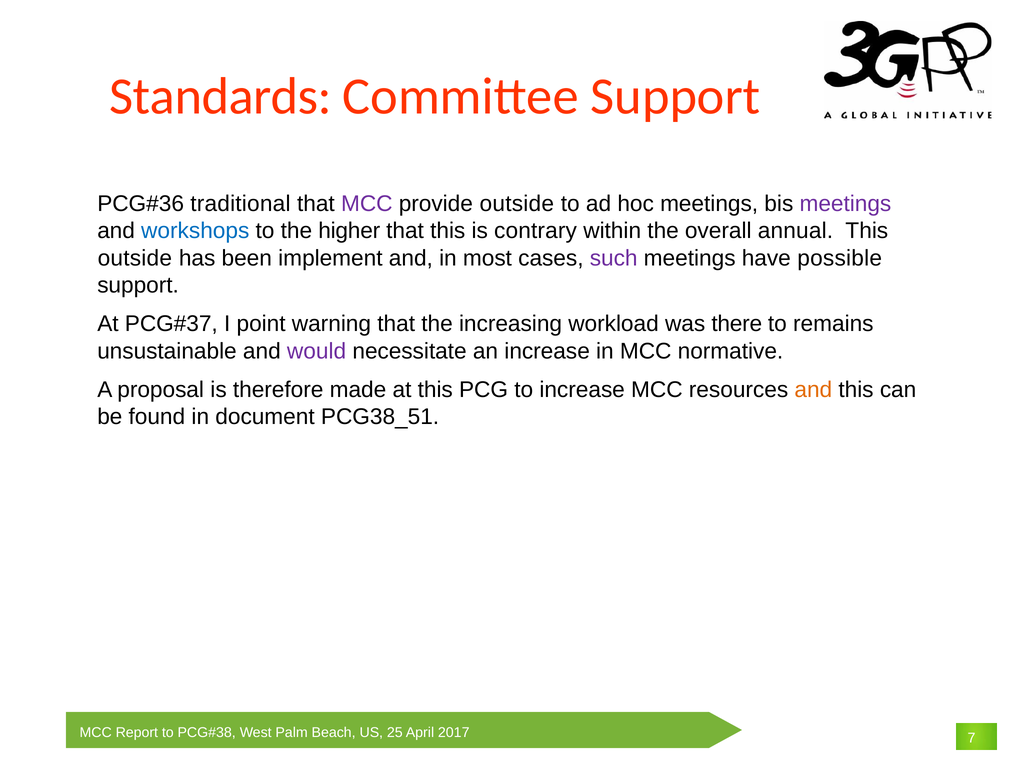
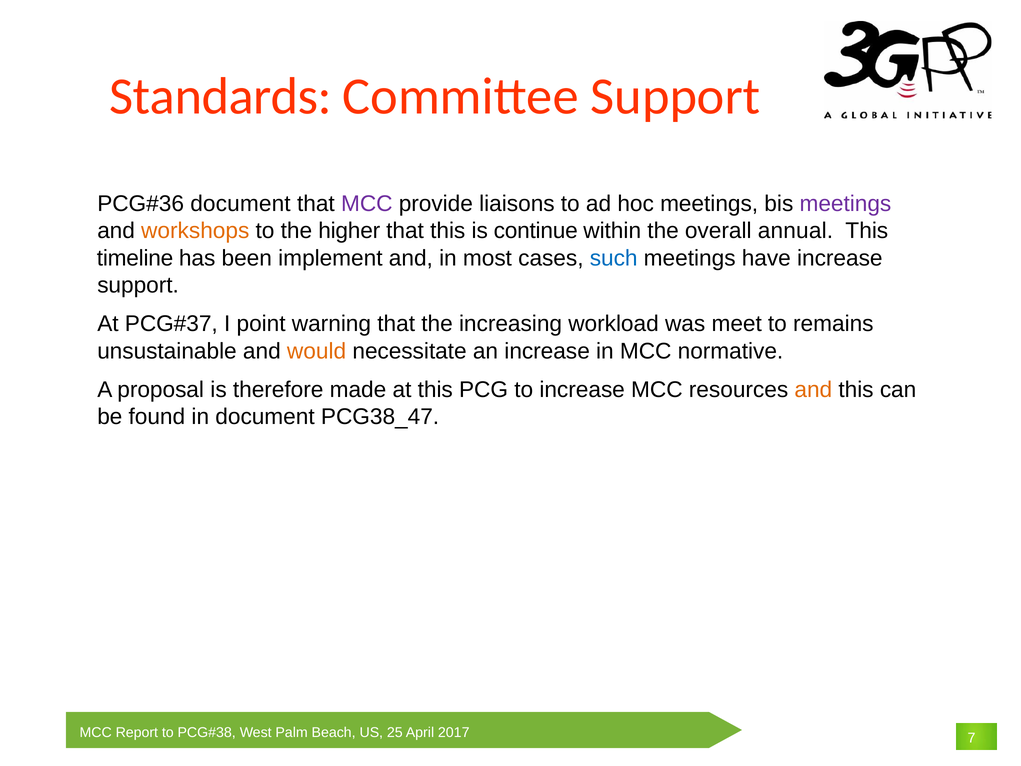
traditional at (240, 204): traditional -> document
provide outside: outside -> liaisons
workshops colour: blue -> orange
contrary: contrary -> continue
outside at (135, 258): outside -> timeline
such colour: purple -> blue
have possible: possible -> increase
there: there -> meet
would colour: purple -> orange
PCG38_51: PCG38_51 -> PCG38_47
